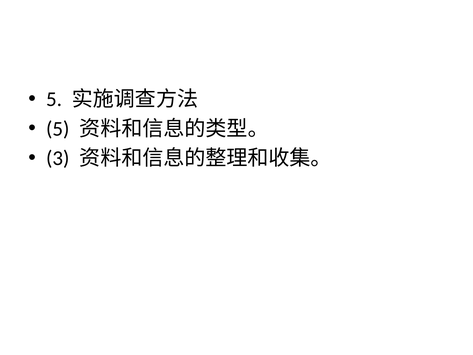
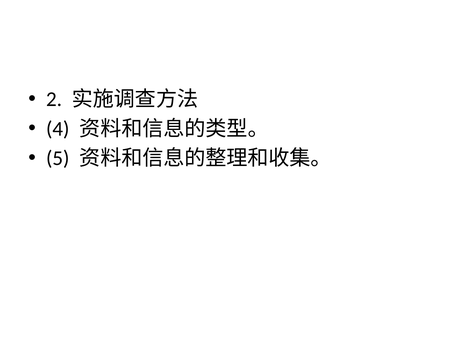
5 at (54, 99): 5 -> 2
5 at (58, 129): 5 -> 4
3: 3 -> 5
